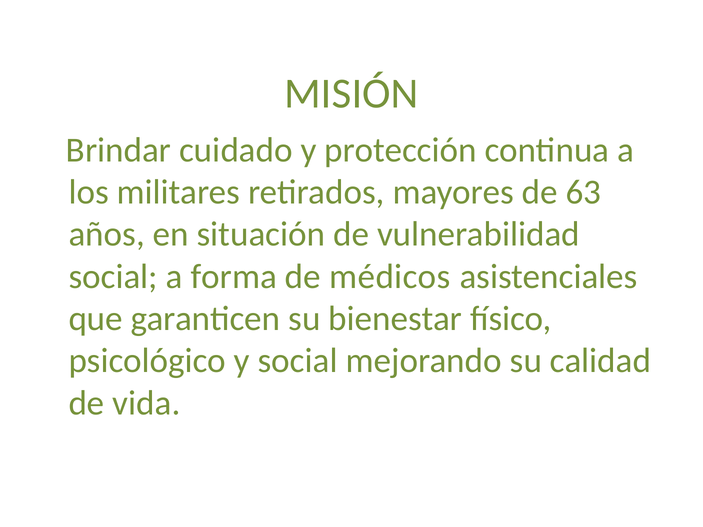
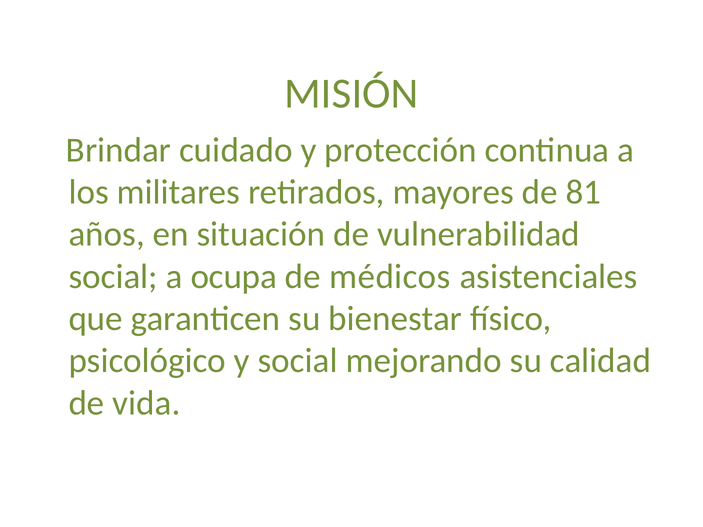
63: 63 -> 81
forma: forma -> ocupa
